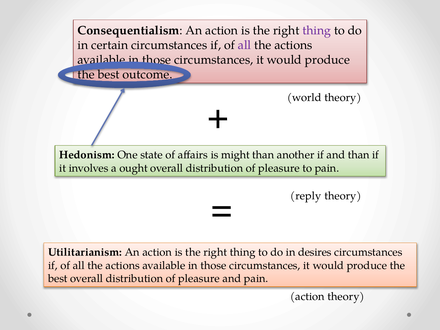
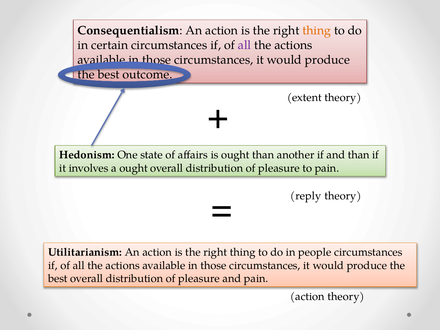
thing at (317, 30) colour: purple -> orange
world: world -> extent
is might: might -> ought
desires: desires -> people
